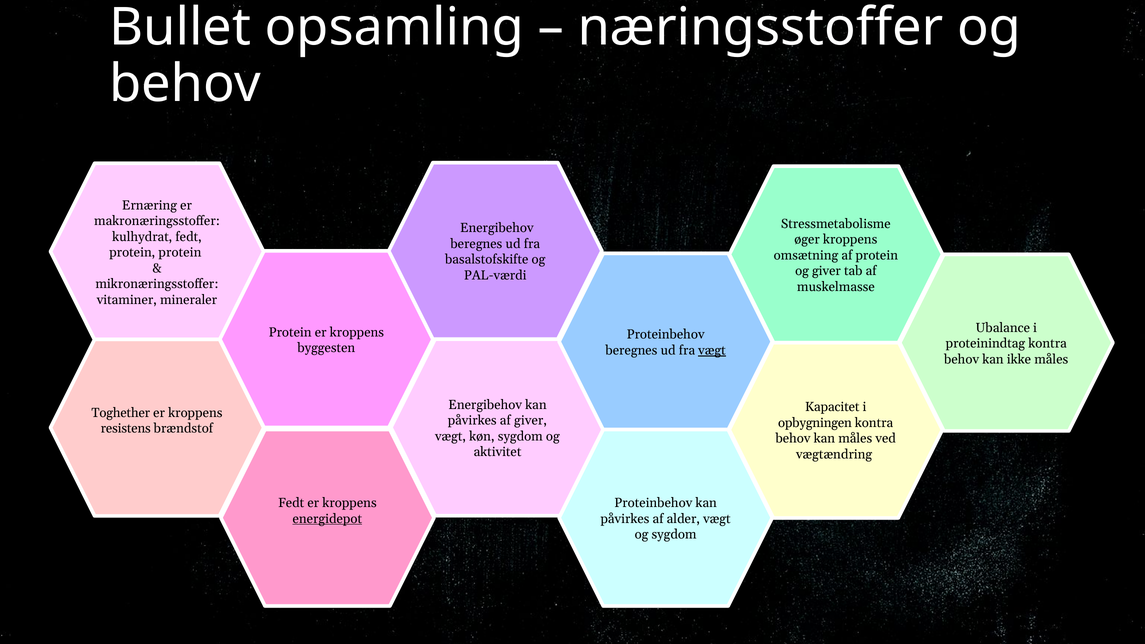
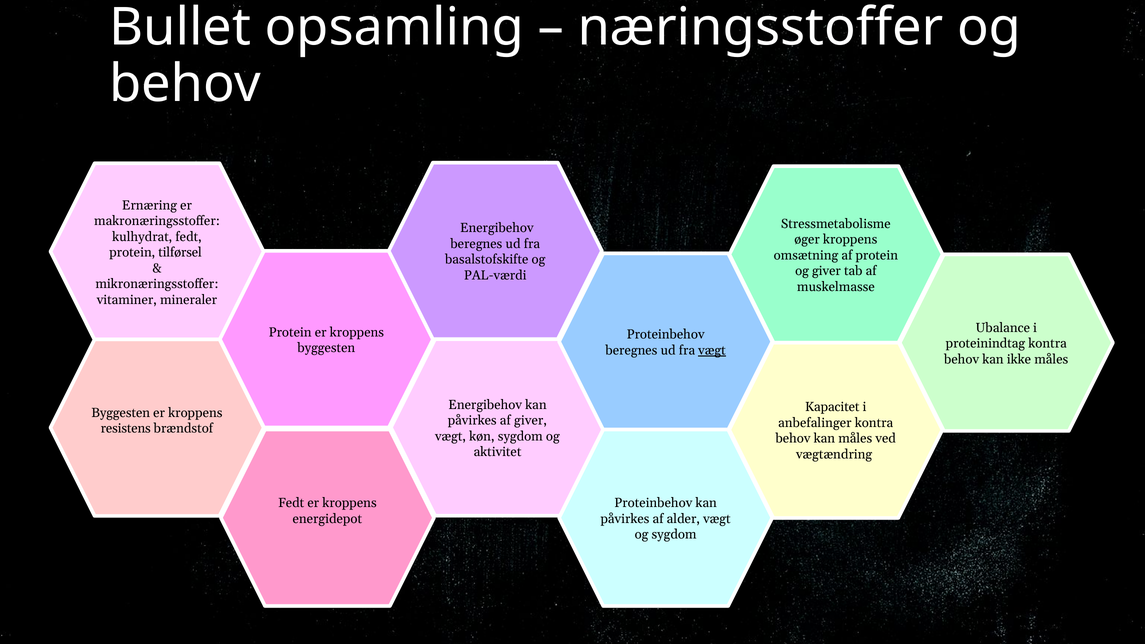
protein protein: protein -> tilførsel
Toghether at (121, 413): Toghether -> Byggesten
opbygningen: opbygningen -> anbefalinger
energidepot underline: present -> none
